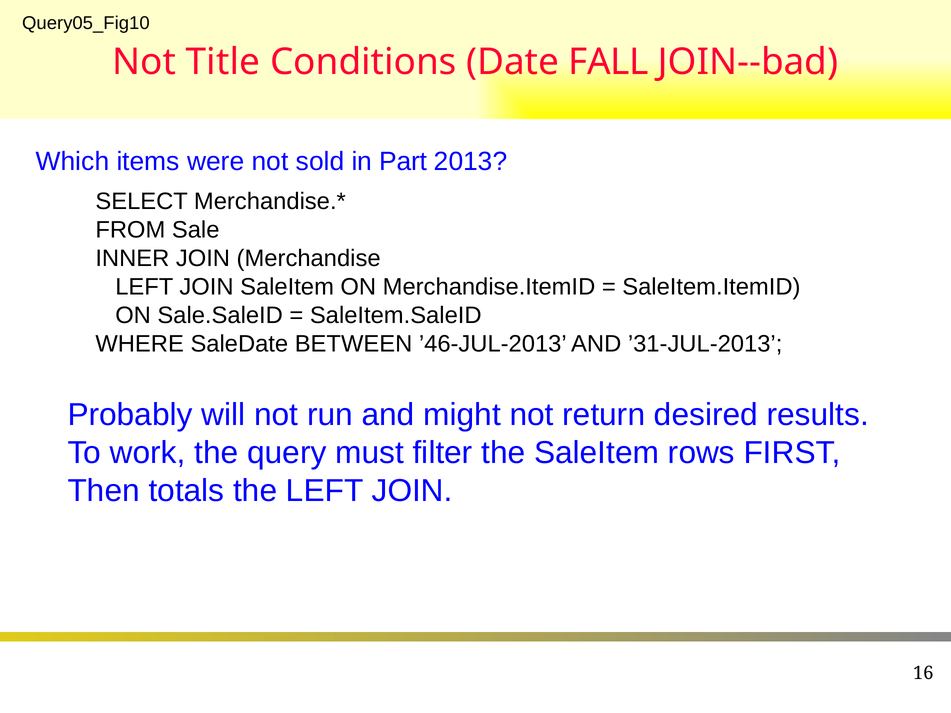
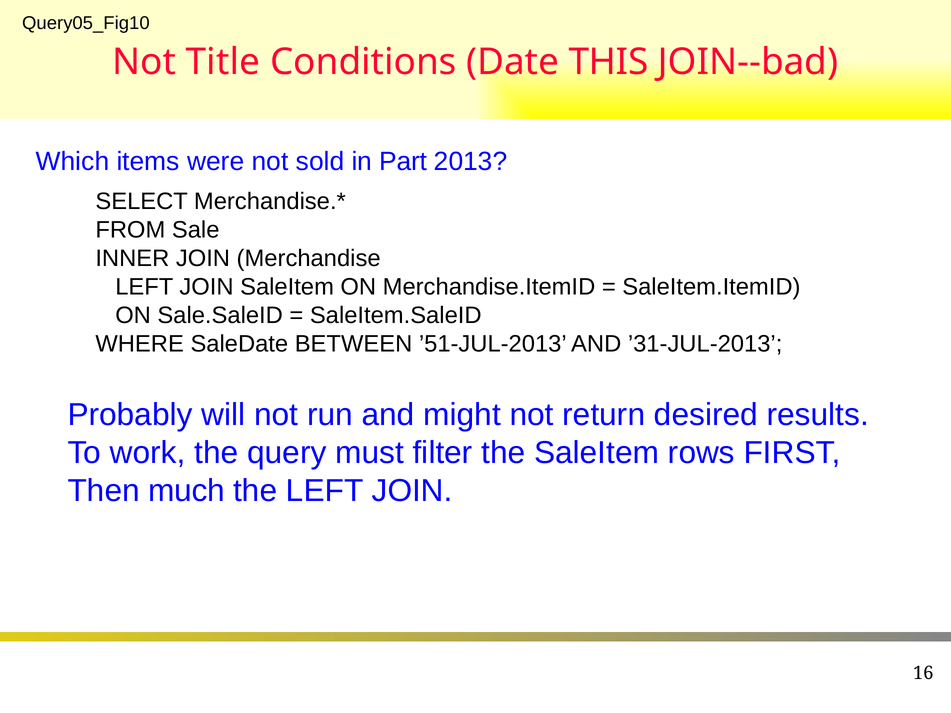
FALL: FALL -> THIS
’46-JUL-2013: ’46-JUL-2013 -> ’51-JUL-2013
totals: totals -> much
